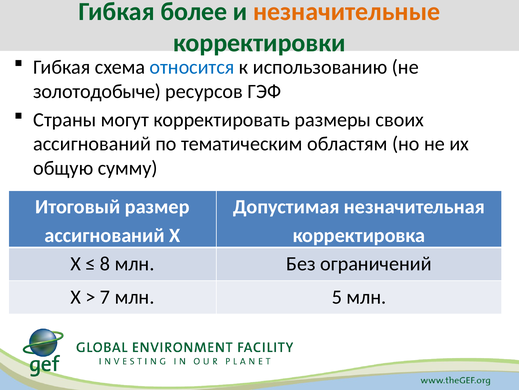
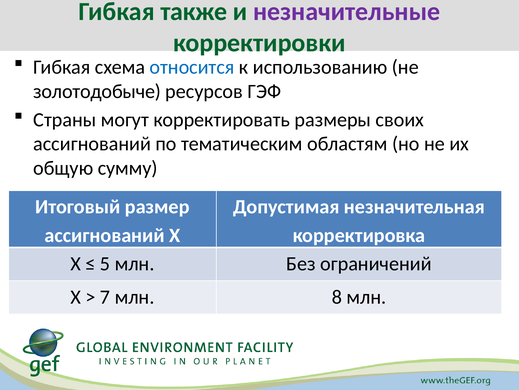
более: более -> также
незначительные colour: orange -> purple
8: 8 -> 5
5: 5 -> 8
